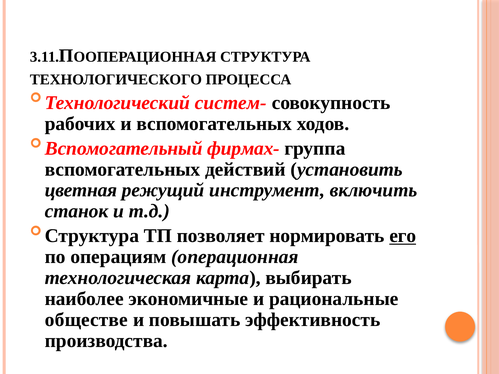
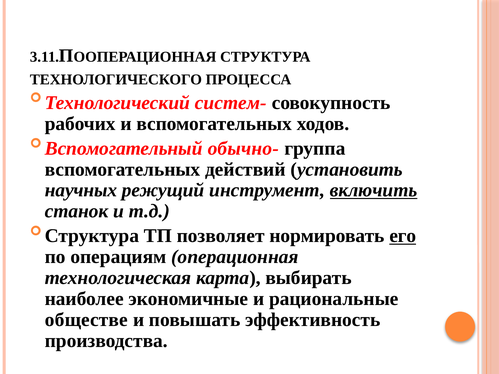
фирмах-: фирмах- -> обычно-
цветная: цветная -> научных
включить underline: none -> present
